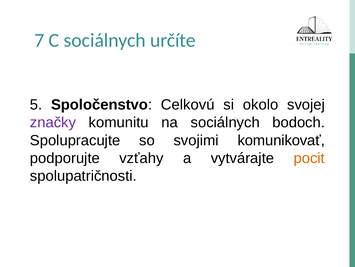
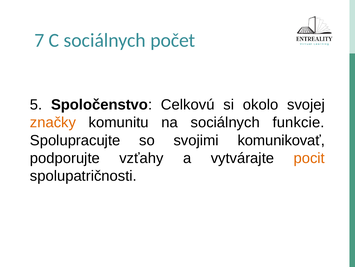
určíte: určíte -> počet
značky colour: purple -> orange
bodoch: bodoch -> funkcie
